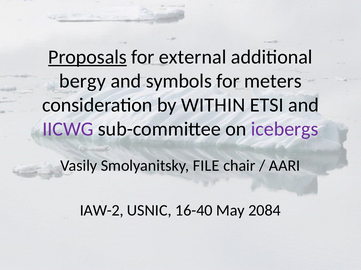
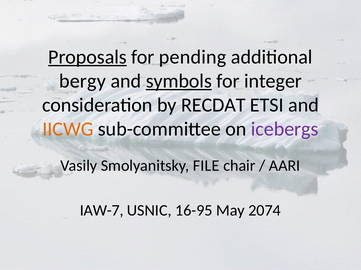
external: external -> pending
symbols underline: none -> present
meters: meters -> integer
WITHIN: WITHIN -> RECDAT
IICWG colour: purple -> orange
IAW-2: IAW-2 -> IAW-7
16-40: 16-40 -> 16-95
2084: 2084 -> 2074
